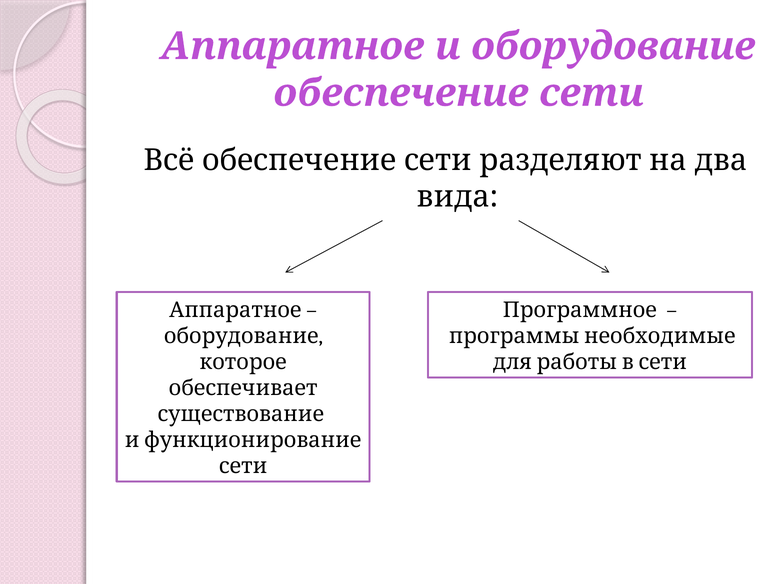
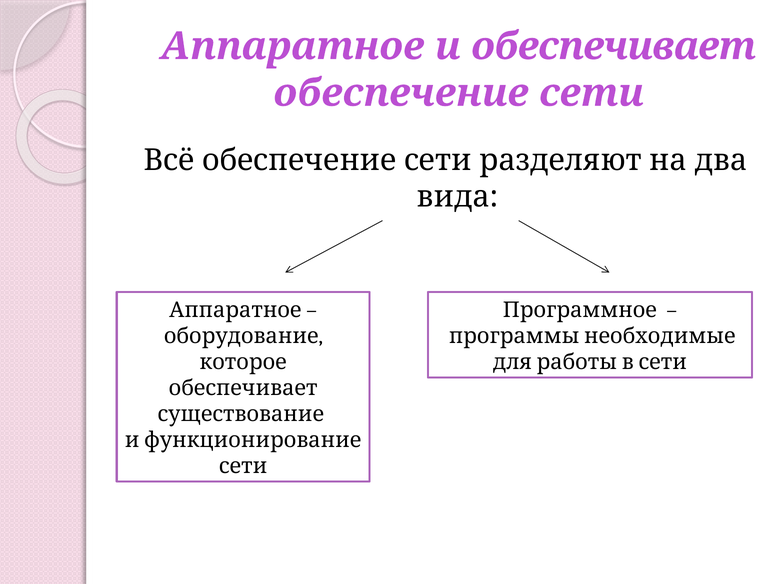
и оборудование: оборудование -> обеспечивает
